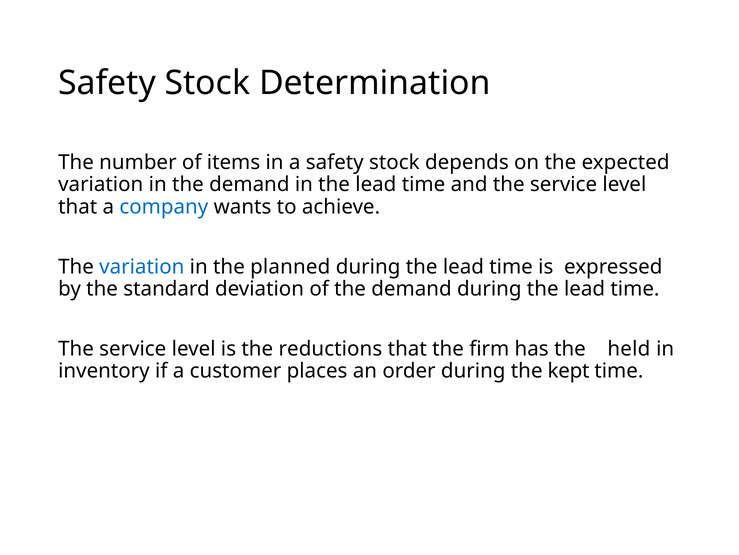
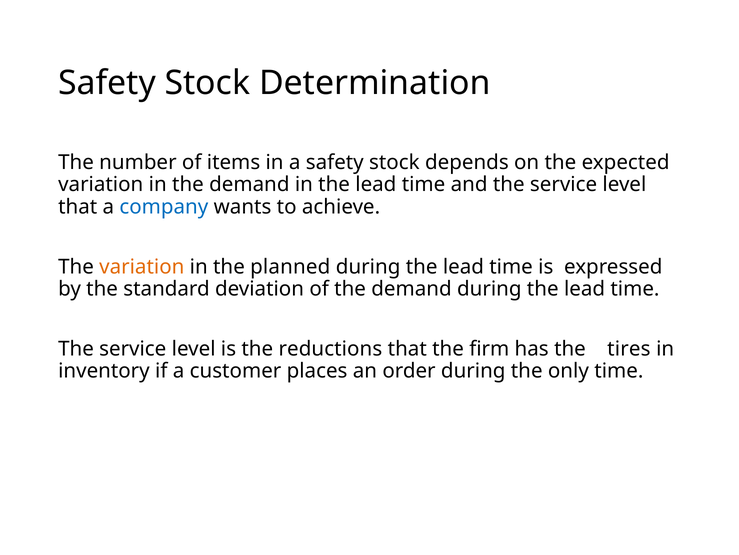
variation at (142, 266) colour: blue -> orange
held: held -> tires
kept: kept -> only
